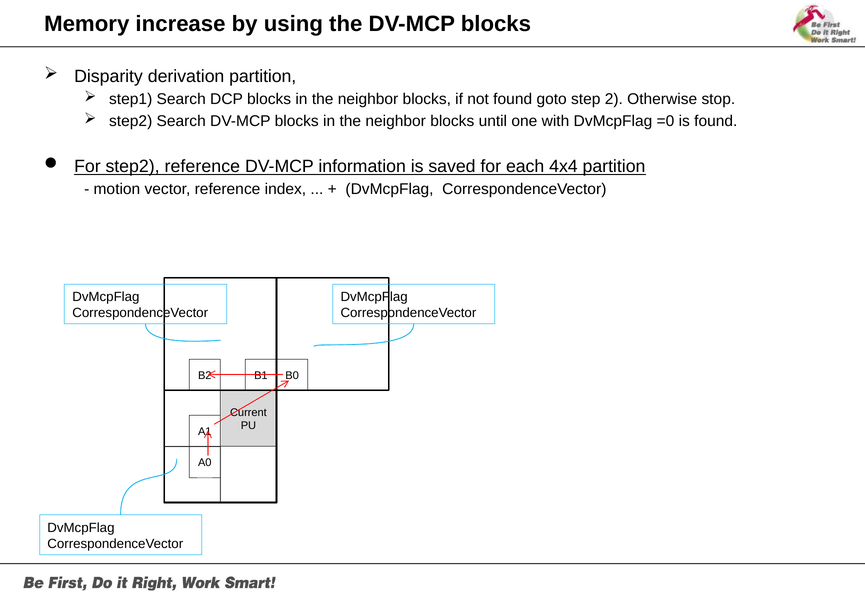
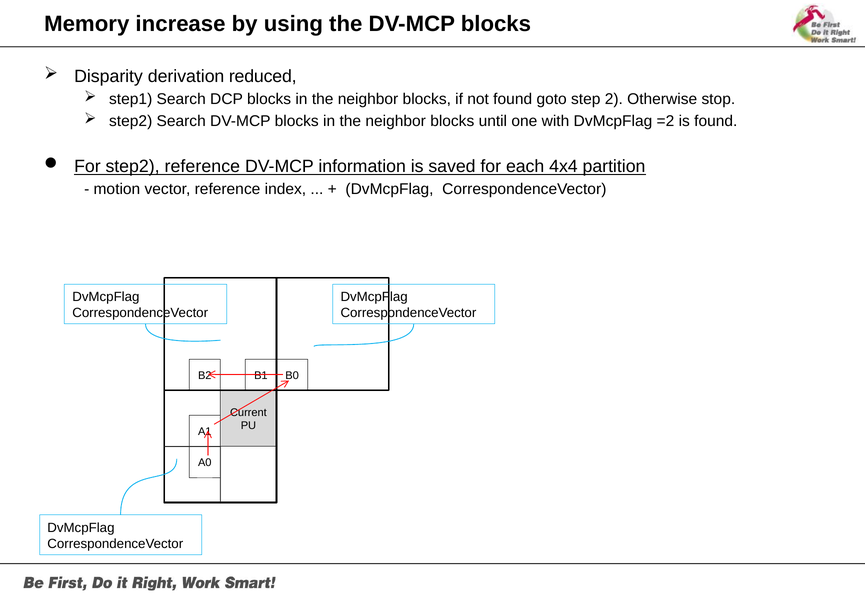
derivation partition: partition -> reduced
=0: =0 -> =2
